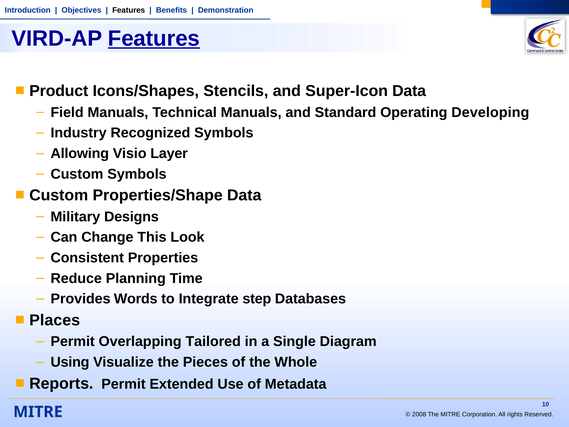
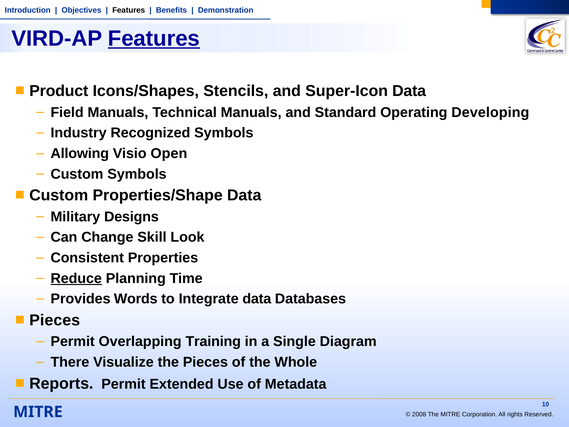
Layer: Layer -> Open
This: This -> Skill
Reduce underline: none -> present
Integrate step: step -> data
Places at (55, 320): Places -> Pieces
Tailored: Tailored -> Training
Using: Using -> There
